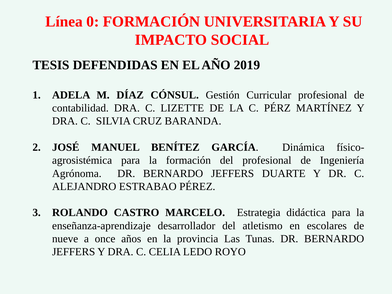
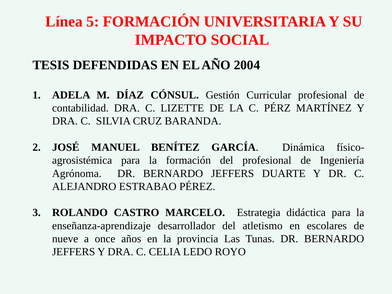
0: 0 -> 5
2019: 2019 -> 2004
